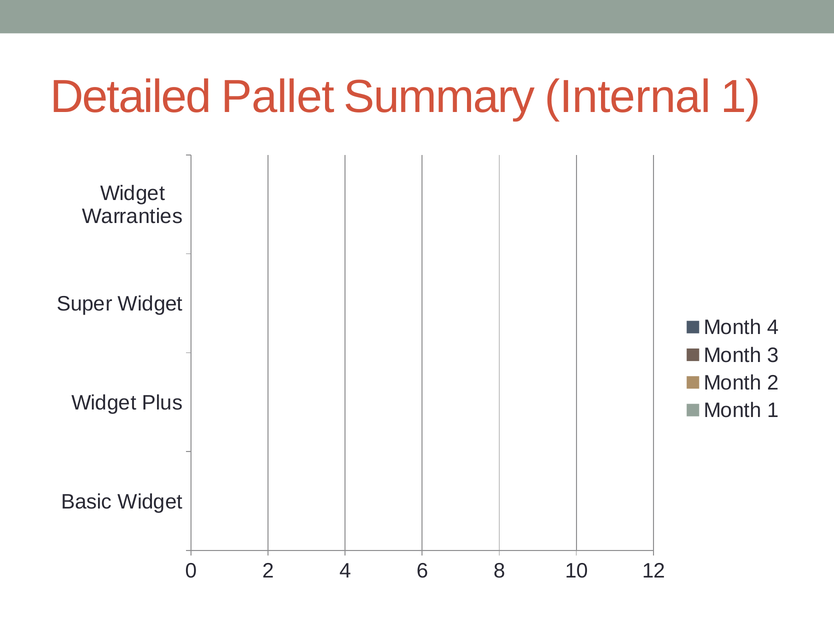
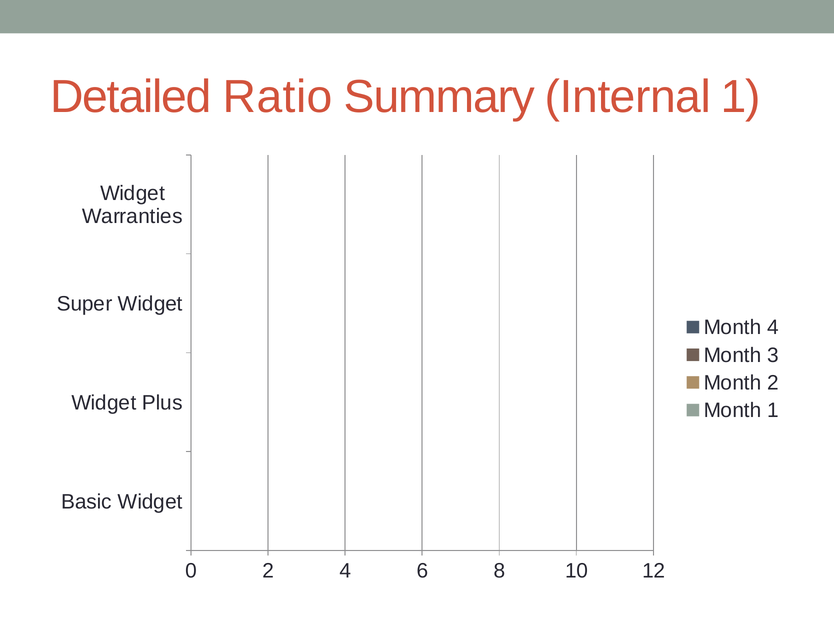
Pallet: Pallet -> Ratio
